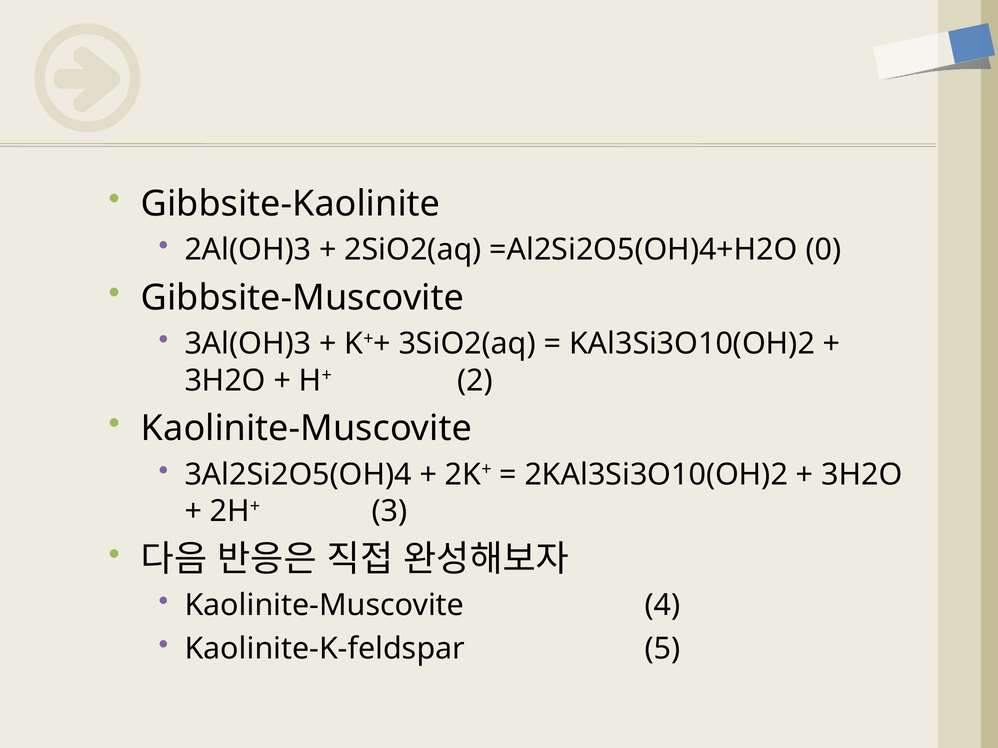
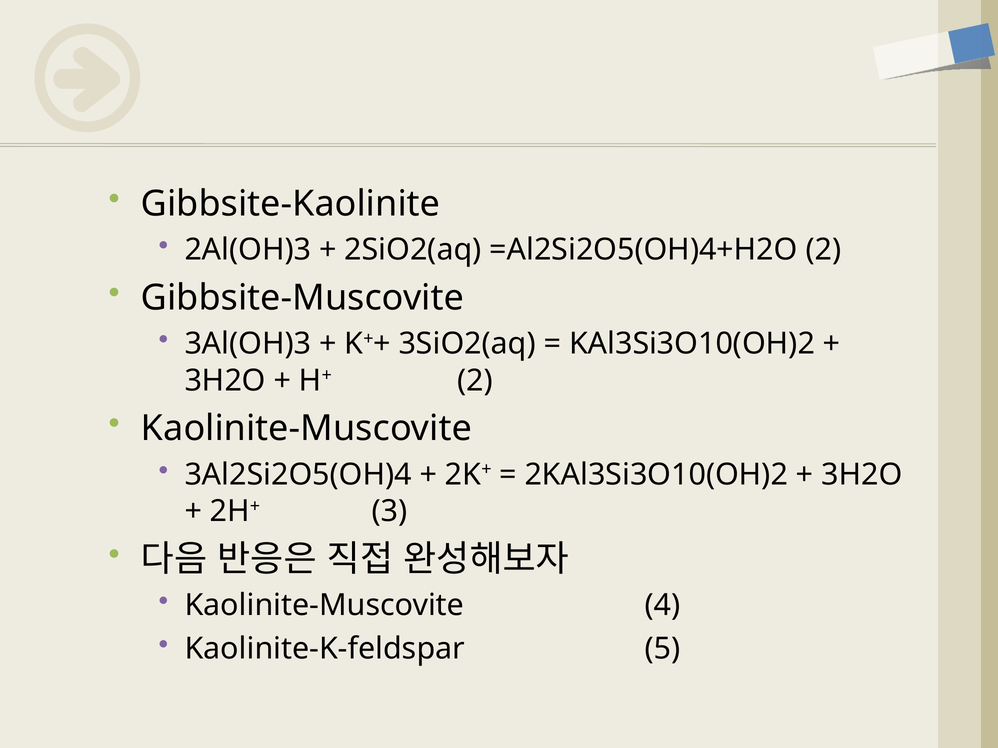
=Al2Si2O5(OH)4+H2O 0: 0 -> 2
